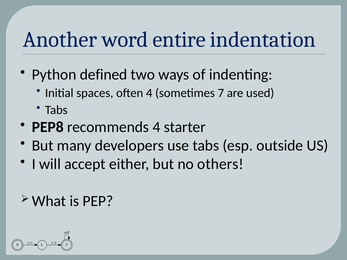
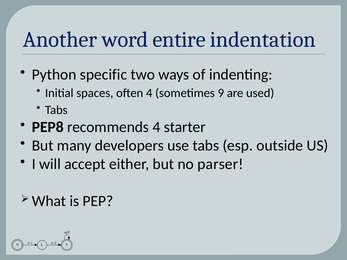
defined: defined -> specific
7: 7 -> 9
others: others -> parser
